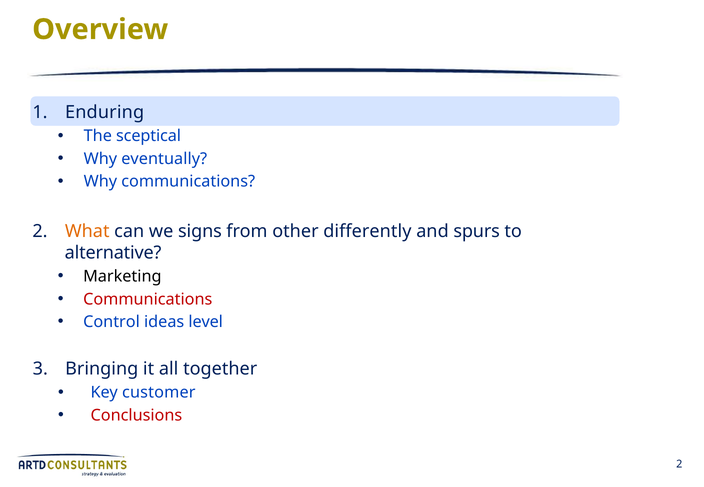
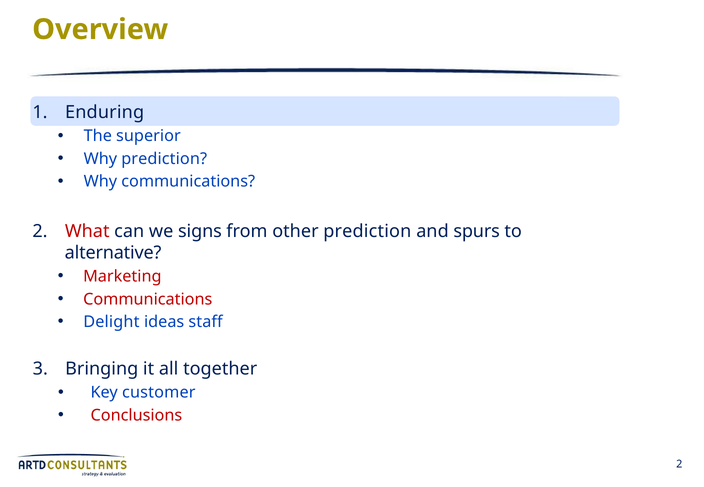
sceptical: sceptical -> superior
Why eventually: eventually -> prediction
What colour: orange -> red
other differently: differently -> prediction
Marketing colour: black -> red
Control: Control -> Delight
level: level -> staff
